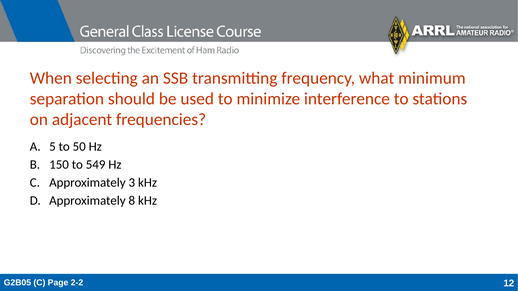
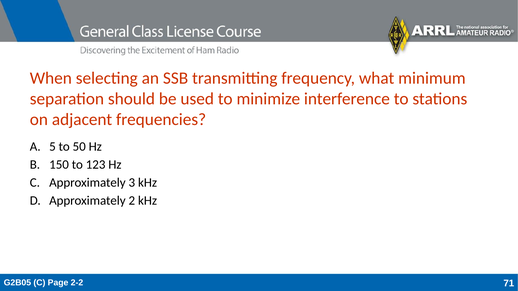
549: 549 -> 123
8: 8 -> 2
12: 12 -> 71
